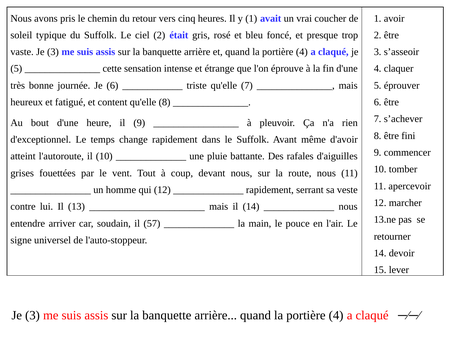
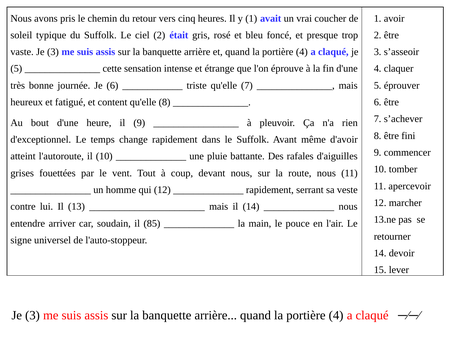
57: 57 -> 85
